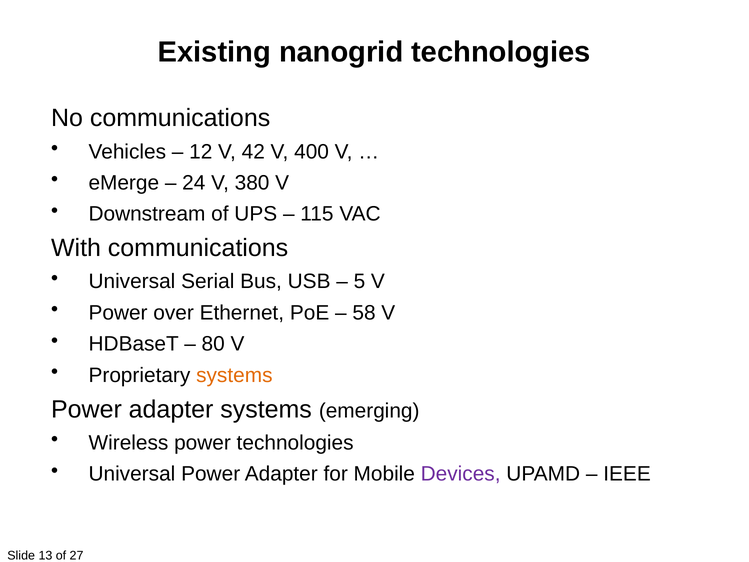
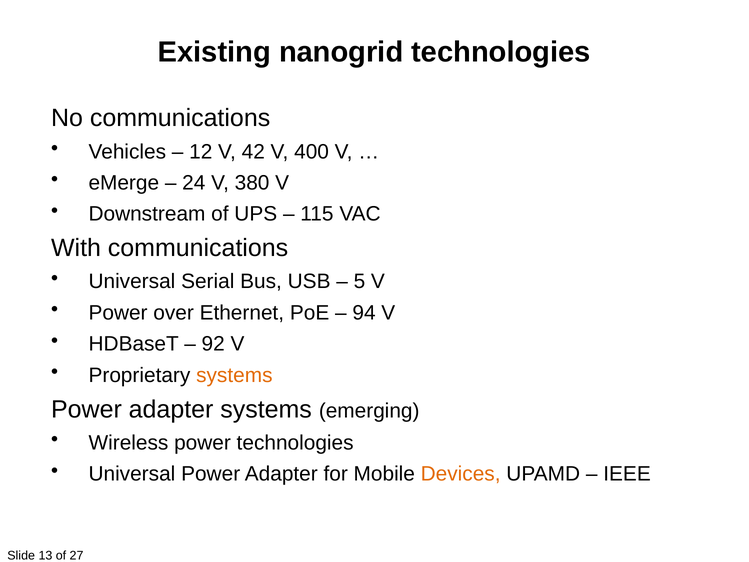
58: 58 -> 94
80: 80 -> 92
Devices colour: purple -> orange
